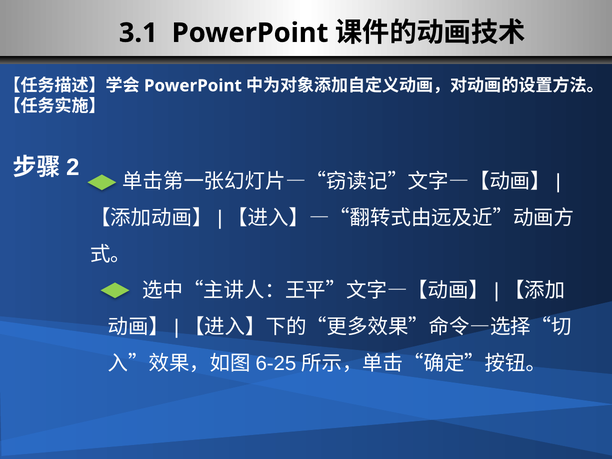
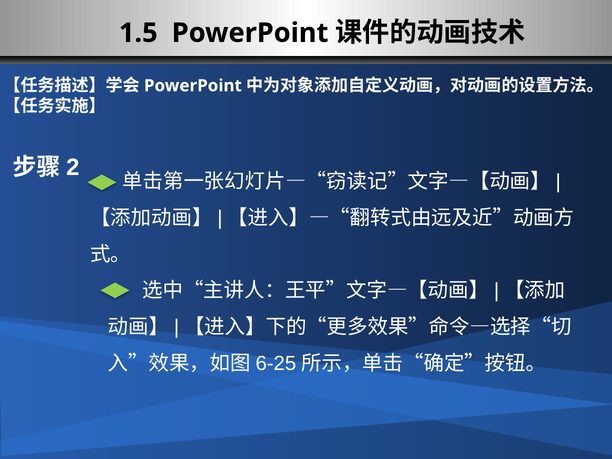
3.1: 3.1 -> 1.5
